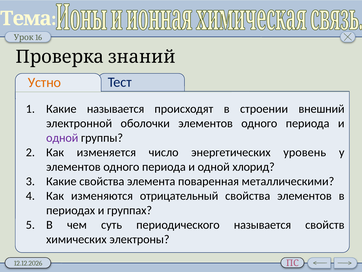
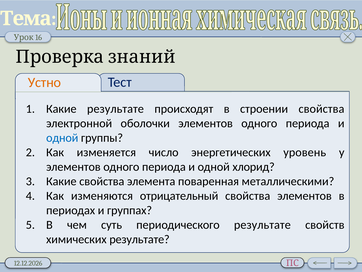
Какие называется: называется -> результате
внешний at (322, 109): внешний -> свойства
одной at (62, 138) colour: purple -> blue
периодического называется: называется -> результате
электроны at (139, 239): электроны -> результате
